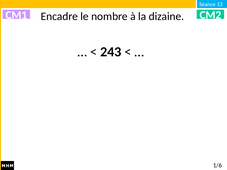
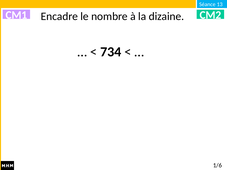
243: 243 -> 734
